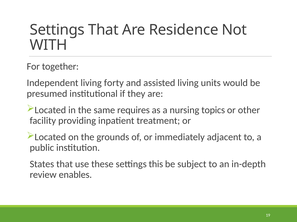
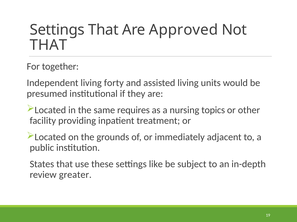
Residence: Residence -> Approved
WITH at (49, 45): WITH -> THAT
this: this -> like
enables: enables -> greater
